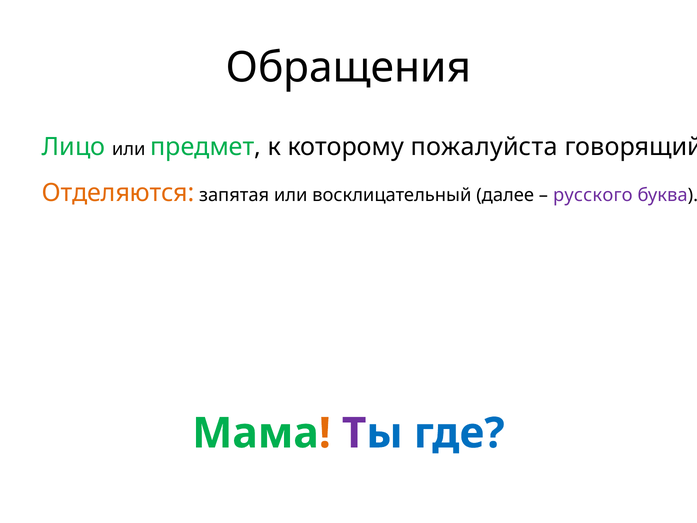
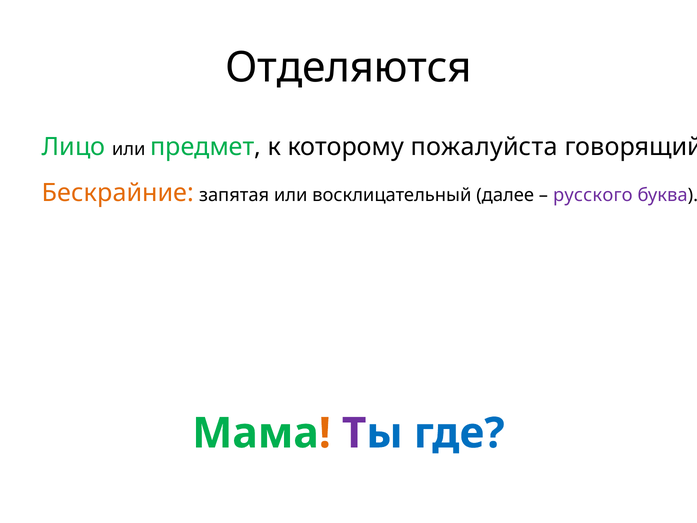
Обращения: Обращения -> Отделяются
Отделяются: Отделяются -> Бескрайние
